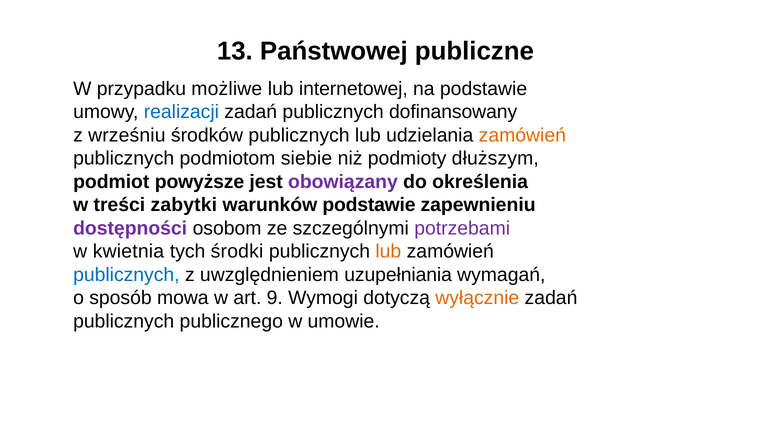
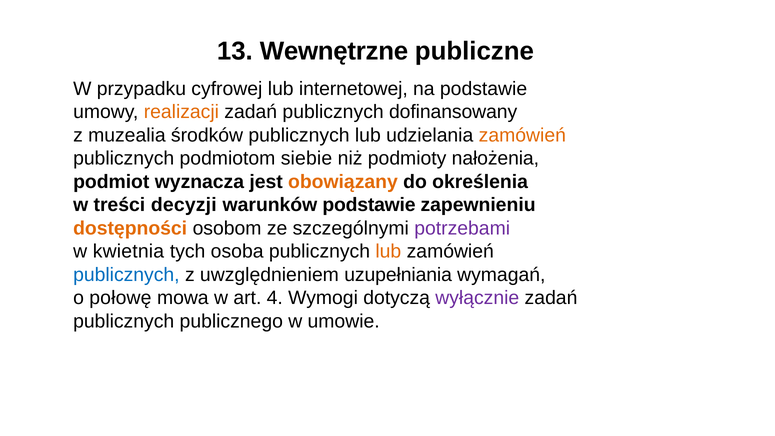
Państwowej: Państwowej -> Wewnętrzne
możliwe: możliwe -> cyfrowej
realizacji colour: blue -> orange
wrześniu: wrześniu -> muzealia
dłuższym: dłuższym -> nałożenia
powyższe: powyższe -> wyznacza
obowiązany colour: purple -> orange
zabytki: zabytki -> decyzji
dostępności colour: purple -> orange
środki: środki -> osoba
sposób: sposób -> połowę
9: 9 -> 4
wyłącznie colour: orange -> purple
